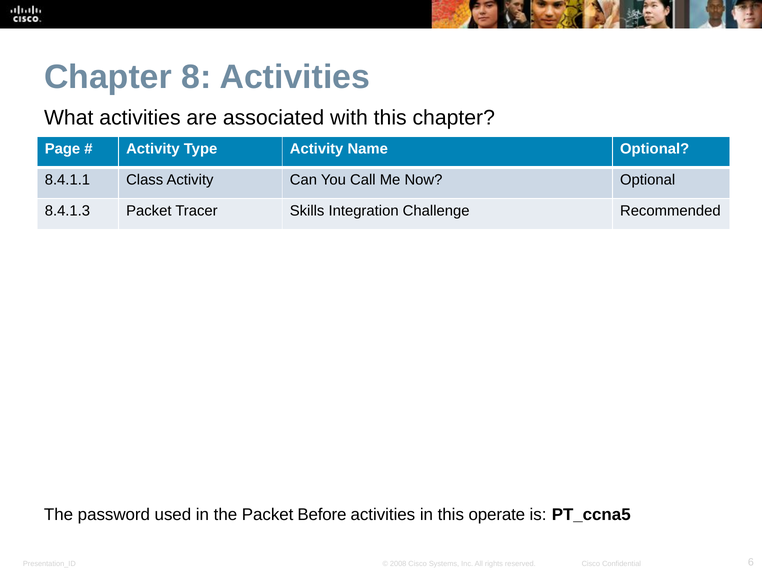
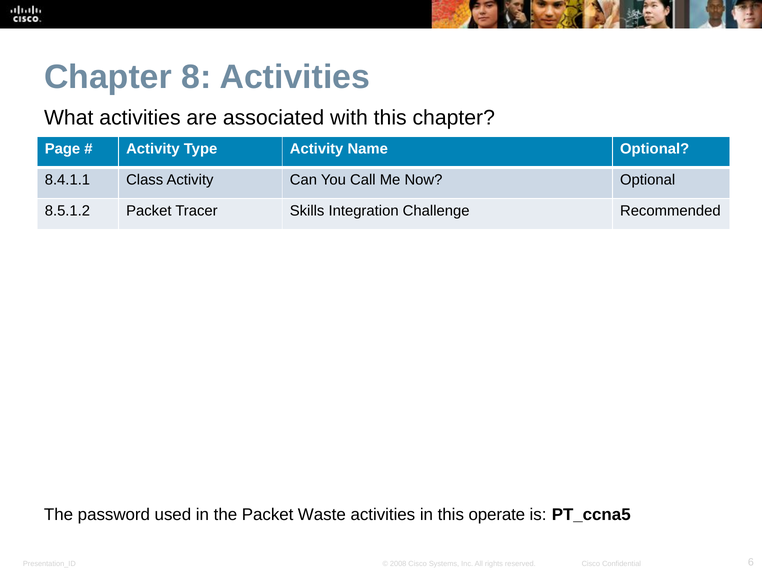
8.4.1.3: 8.4.1.3 -> 8.5.1.2
Before: Before -> Waste
